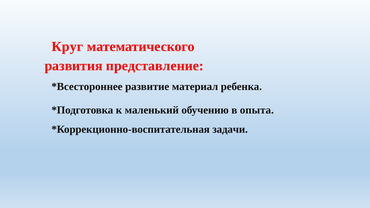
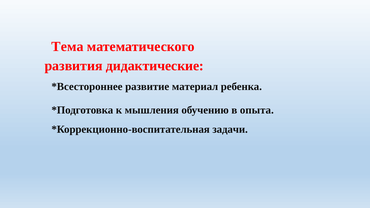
Круг: Круг -> Тема
представление: представление -> дидактические
маленький: маленький -> мышления
